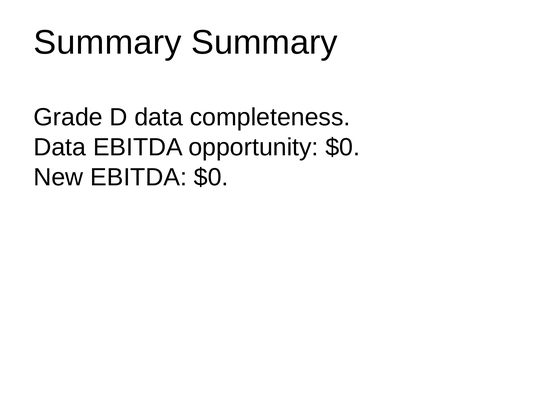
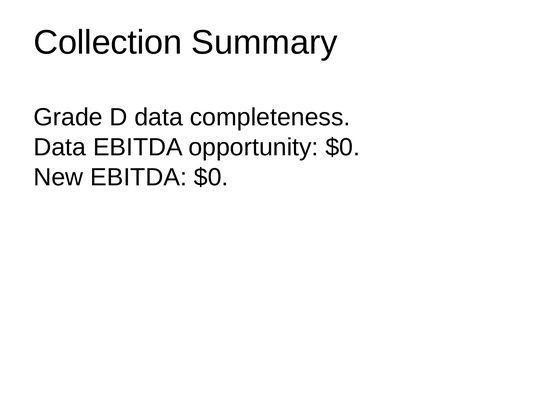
Summary at (108, 43): Summary -> Collection
